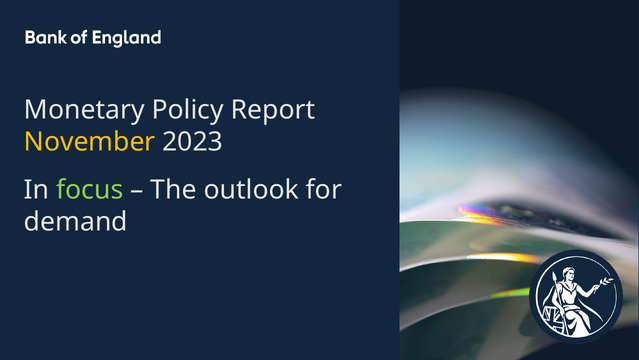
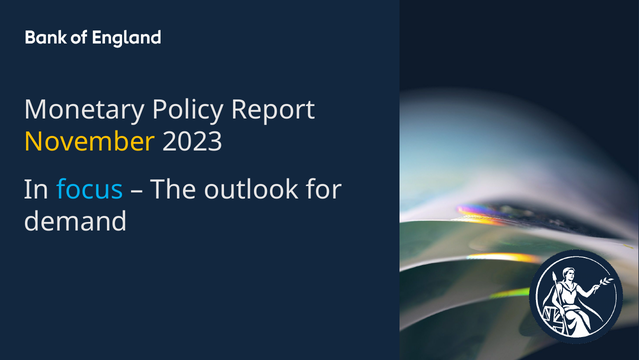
focus colour: light green -> light blue
